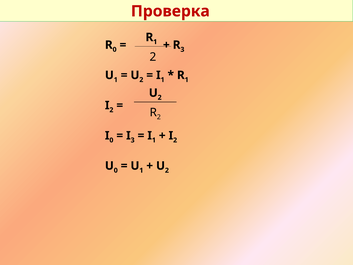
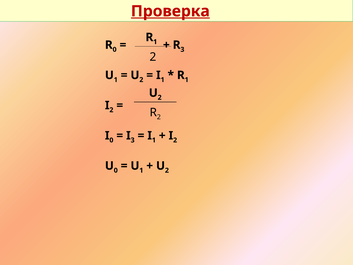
Проверка underline: none -> present
